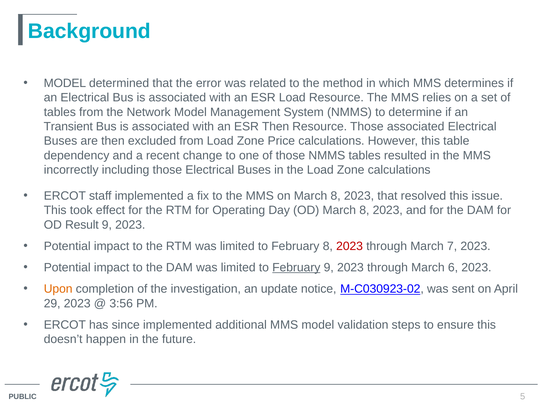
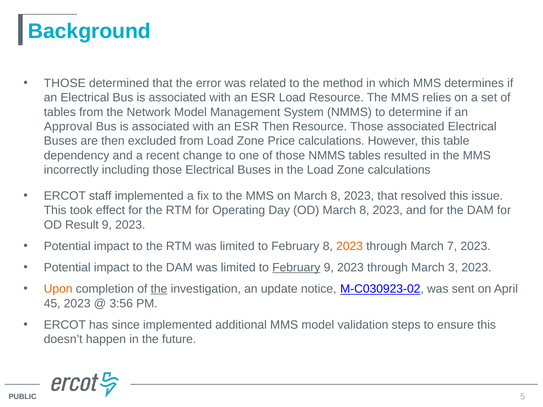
MODEL at (65, 83): MODEL -> THOSE
Transient: Transient -> Approval
2023 at (350, 246) colour: red -> orange
6: 6 -> 3
the at (159, 289) underline: none -> present
29: 29 -> 45
